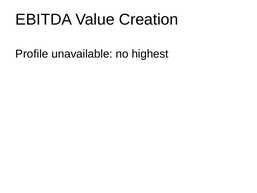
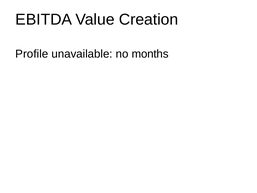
highest: highest -> months
